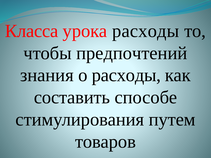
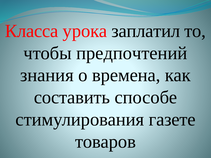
урока расходы: расходы -> заплатил
о расходы: расходы -> времена
путем: путем -> газете
